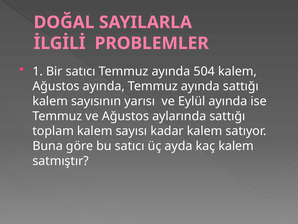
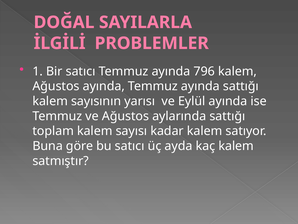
504: 504 -> 796
